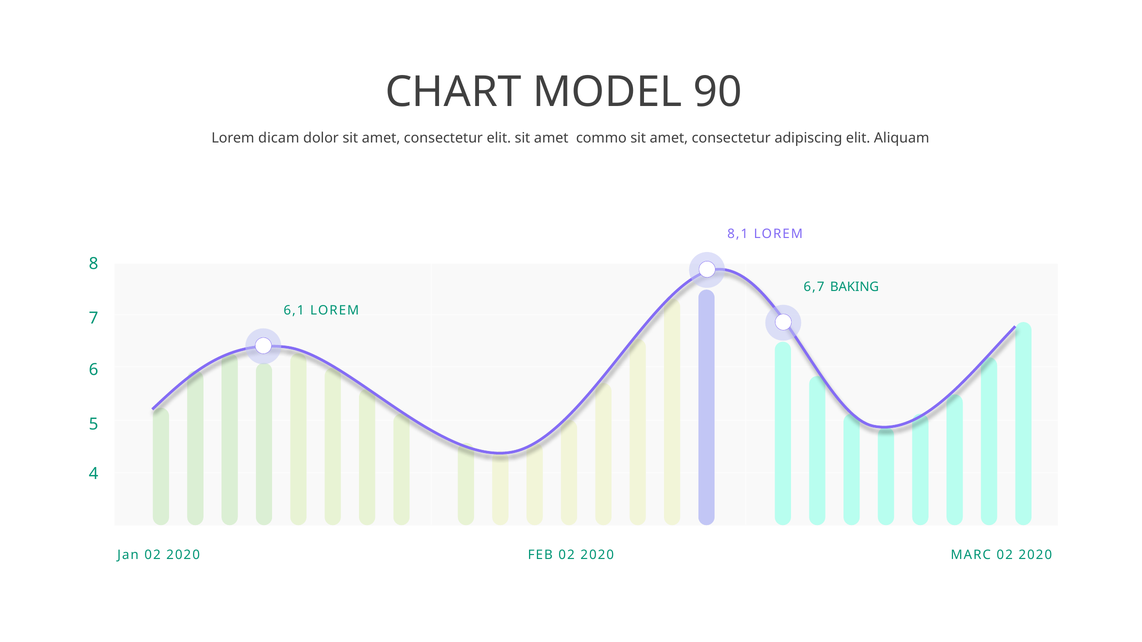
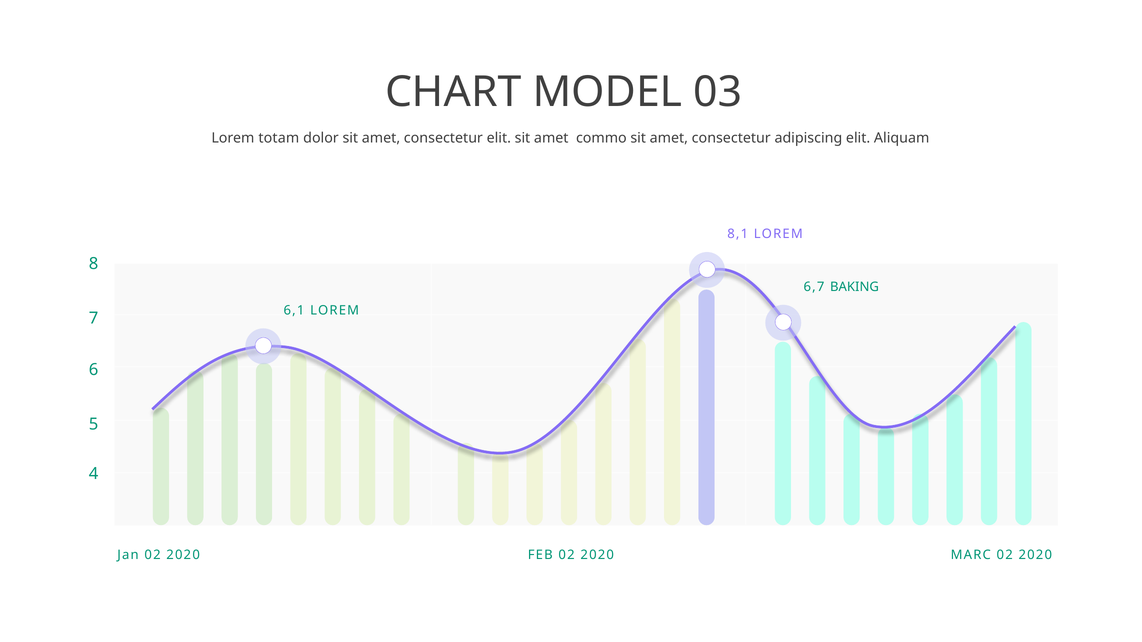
90: 90 -> 03
dicam: dicam -> totam
